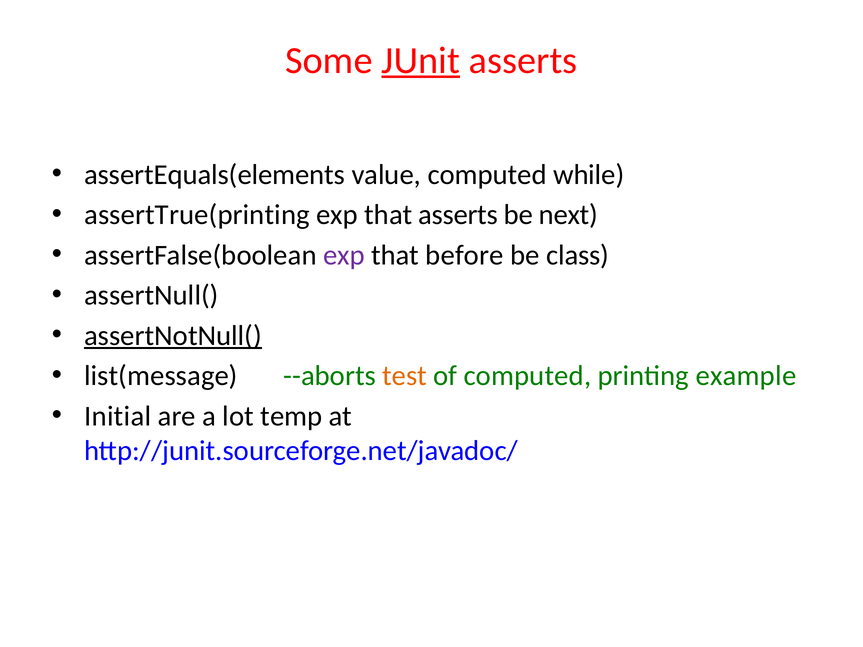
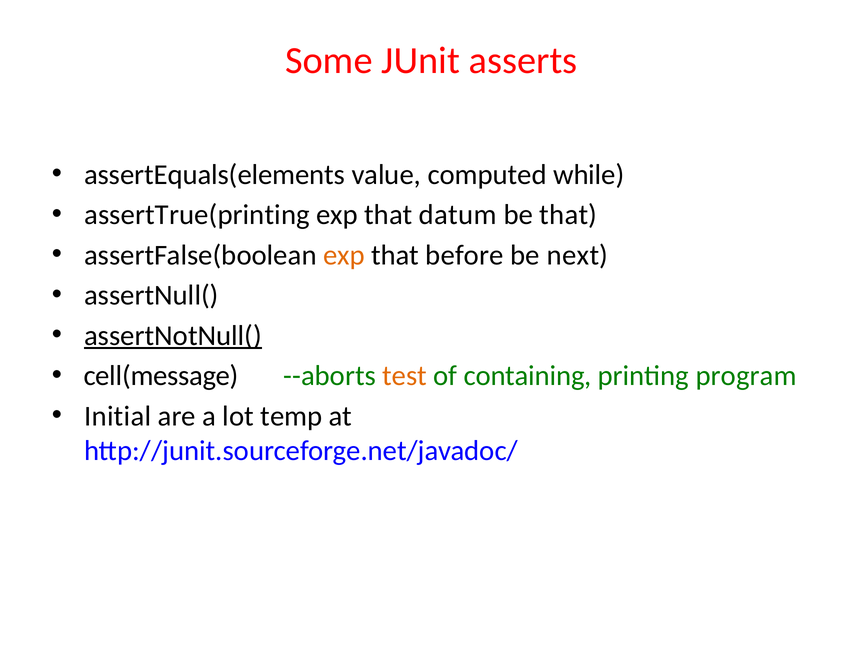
JUnit underline: present -> none
that asserts: asserts -> datum
be next: next -> that
exp at (344, 255) colour: purple -> orange
class: class -> next
list(message: list(message -> cell(message
of computed: computed -> containing
example: example -> program
